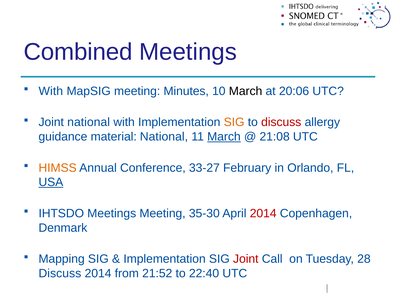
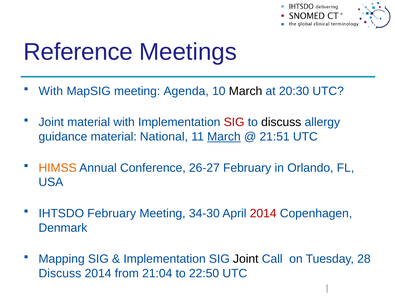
Combined: Combined -> Reference
Minutes: Minutes -> Agenda
20:06: 20:06 -> 20:30
Joint national: national -> material
SIG at (234, 122) colour: orange -> red
discuss at (281, 122) colour: red -> black
21:08: 21:08 -> 21:51
33-27: 33-27 -> 26-27
USA underline: present -> none
IHTSDO Meetings: Meetings -> February
35-30: 35-30 -> 34-30
Joint at (246, 259) colour: red -> black
21:52: 21:52 -> 21:04
22:40: 22:40 -> 22:50
